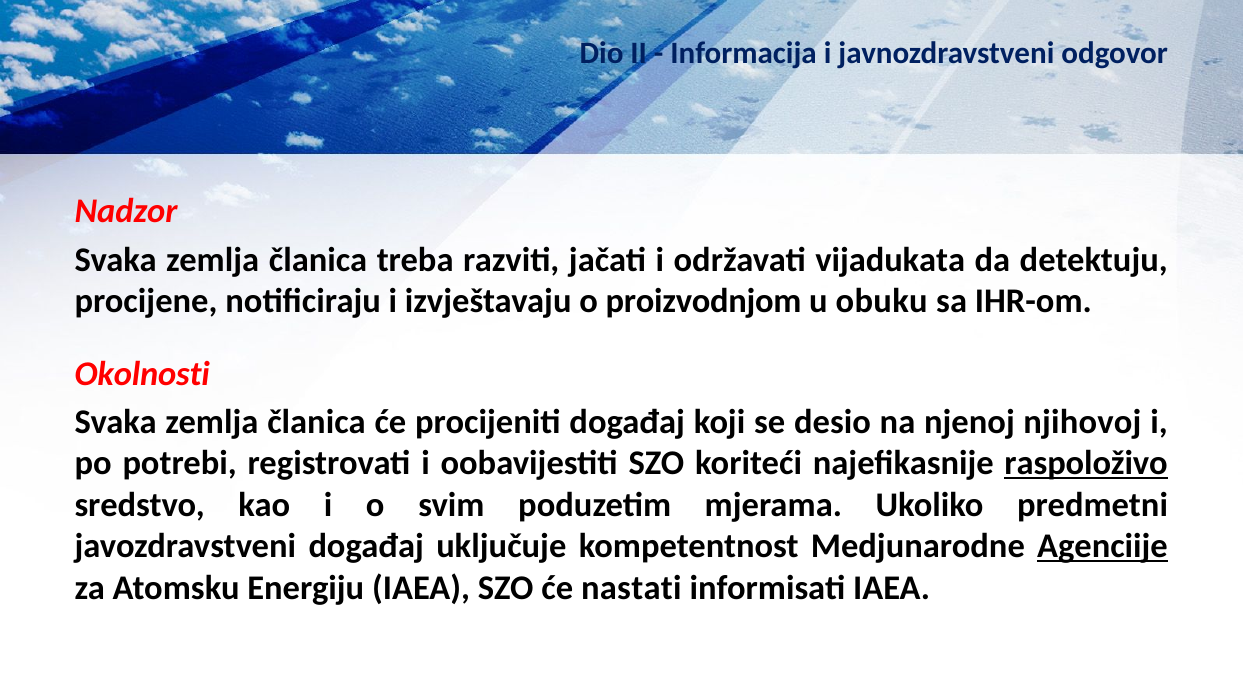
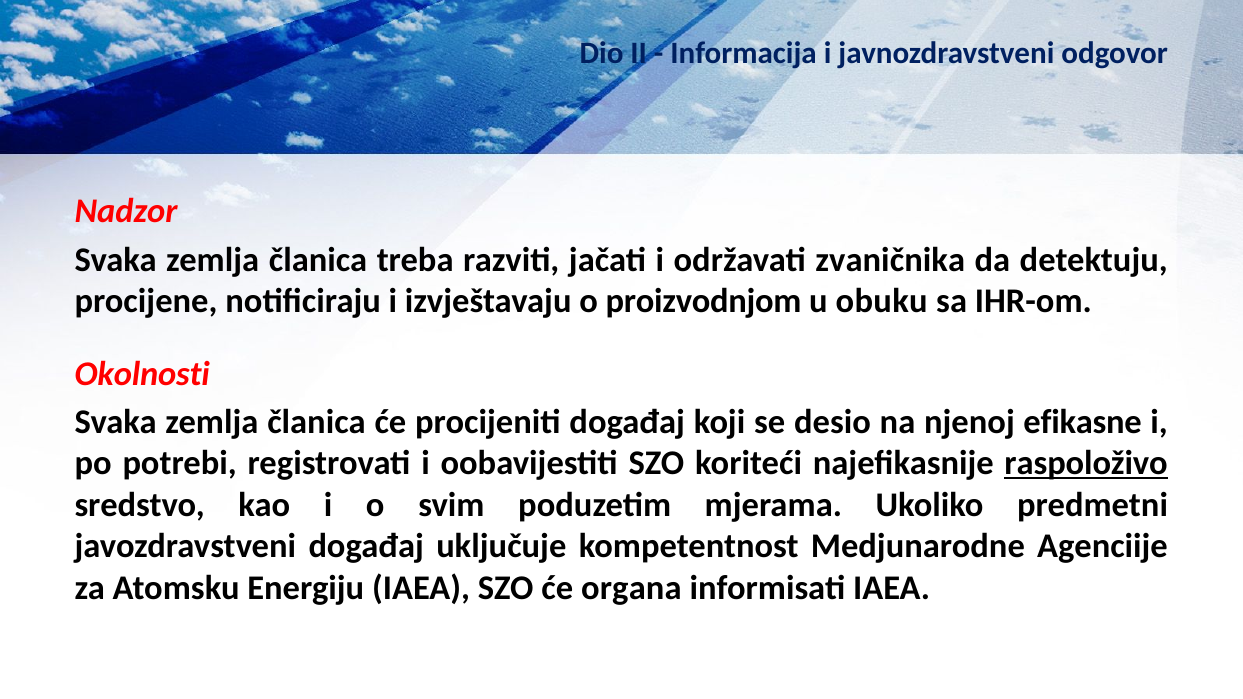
vijadukata: vijadukata -> zvaničnika
njihovoj: njihovoj -> efikasne
Agenciije underline: present -> none
nastati: nastati -> organa
